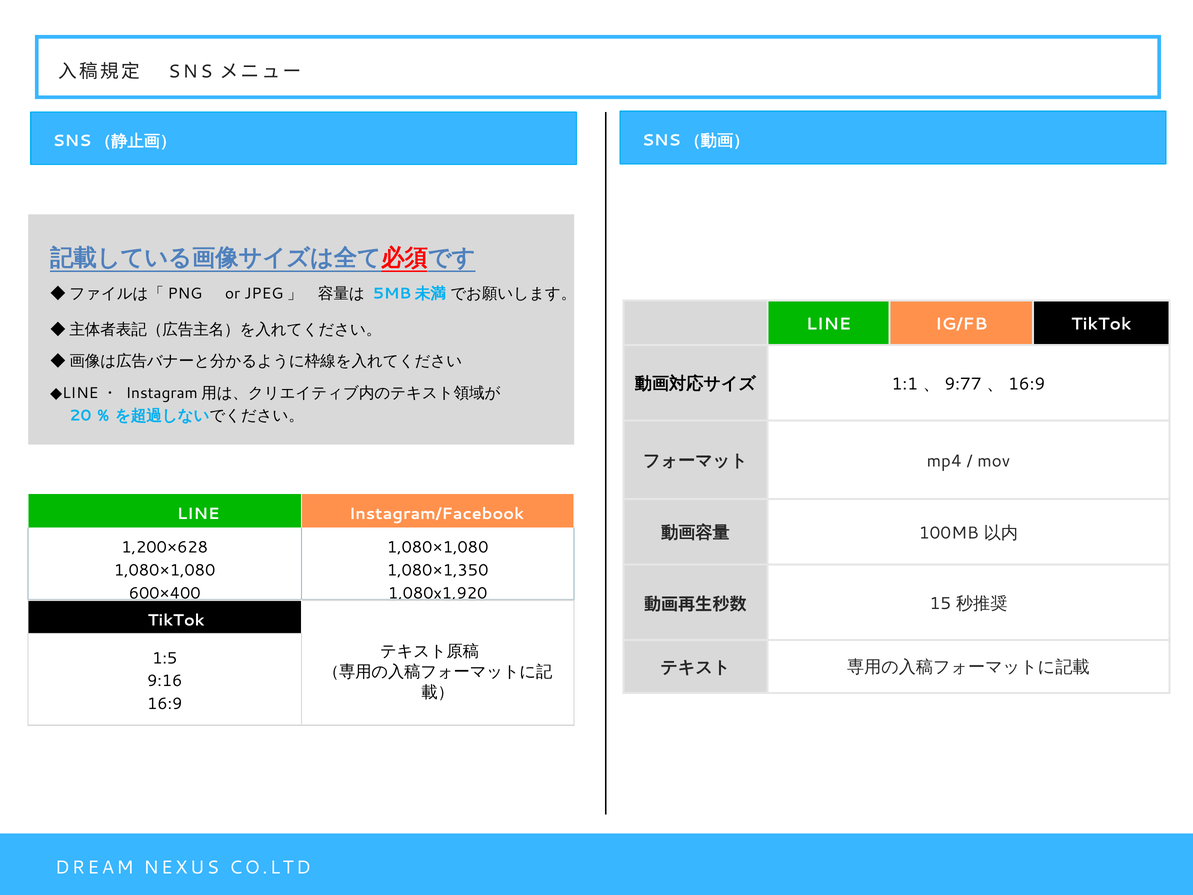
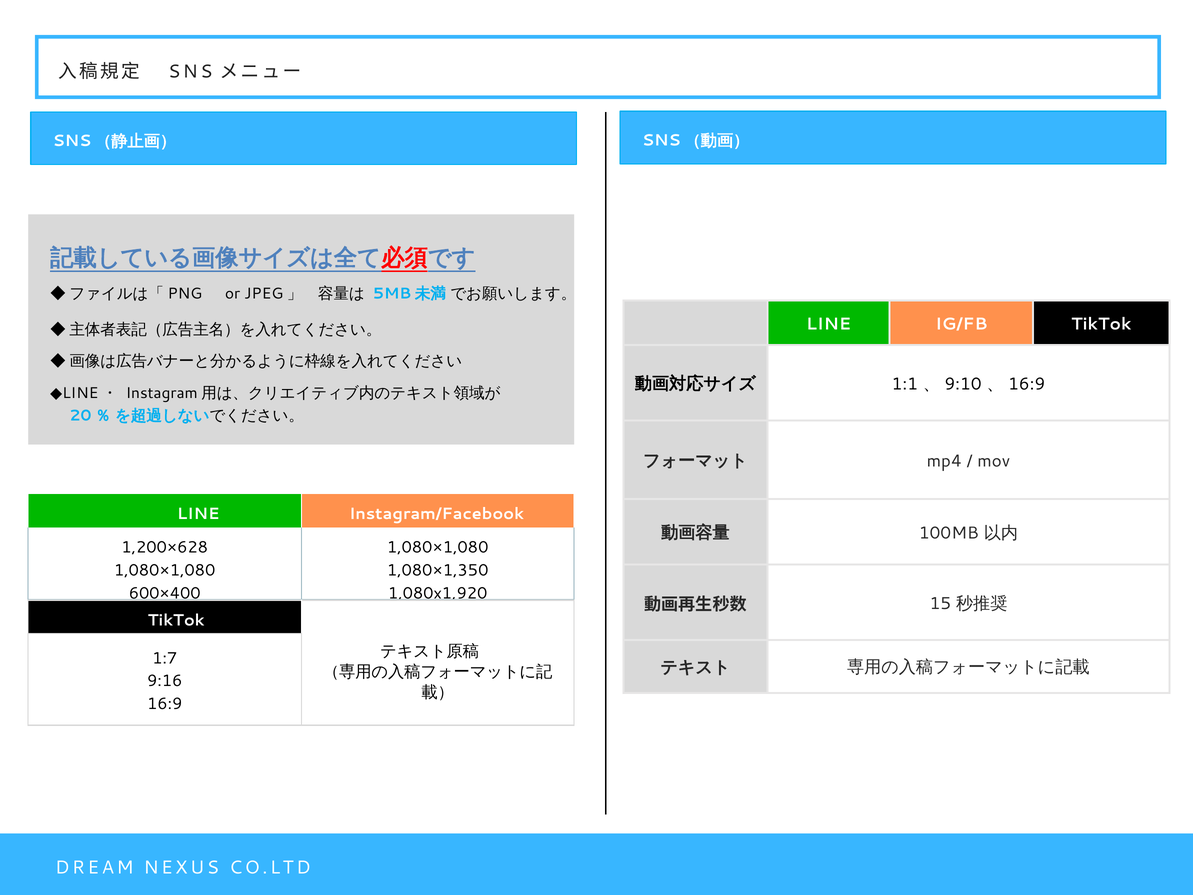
9:77: 9:77 -> 9:10
1:5: 1:5 -> 1:7
